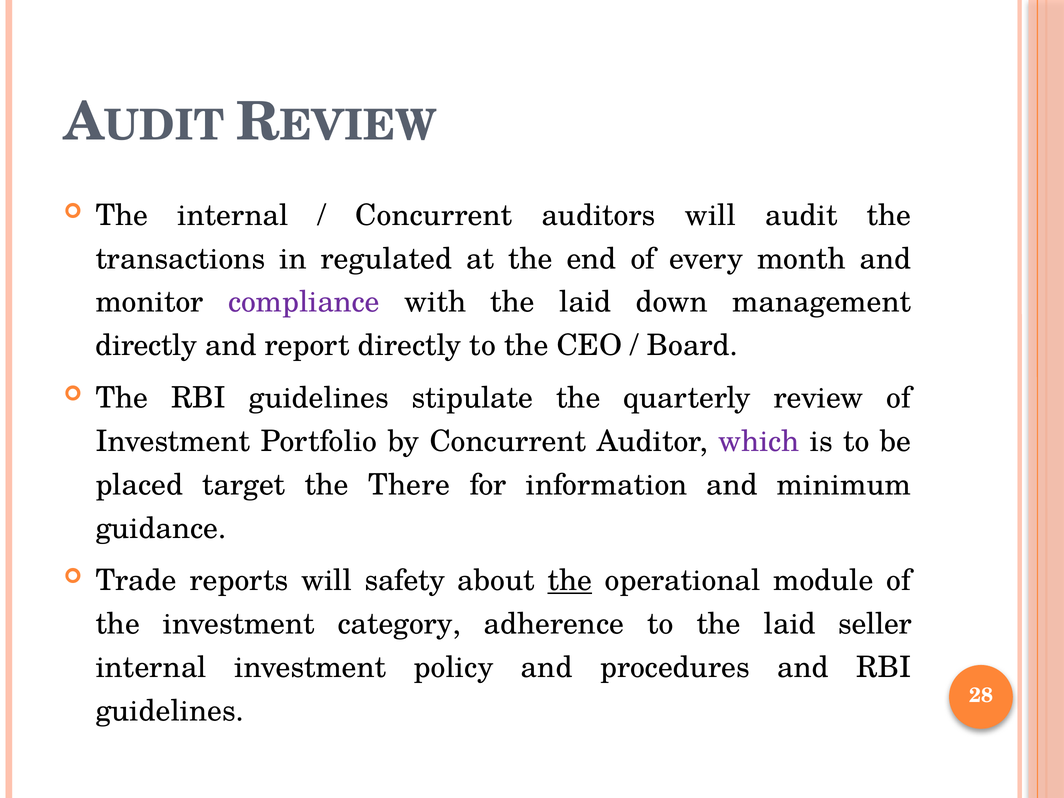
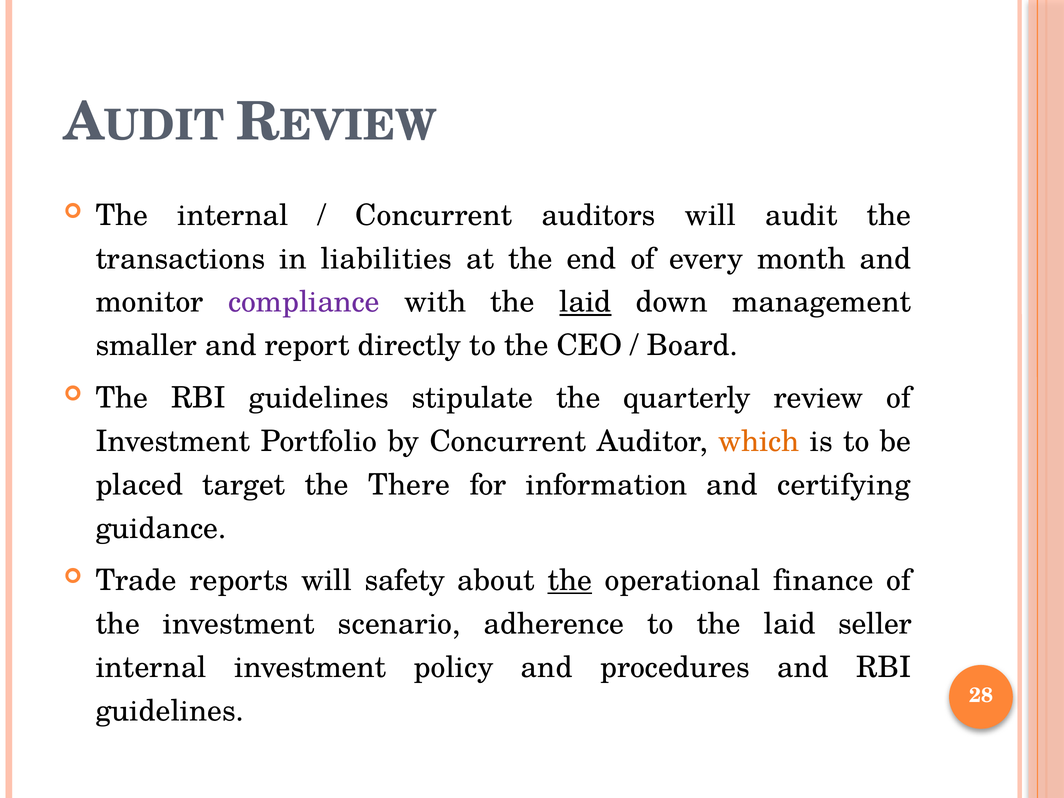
regulated: regulated -> liabilities
laid at (585, 302) underline: none -> present
directly at (146, 346): directly -> smaller
which colour: purple -> orange
minimum: minimum -> certifying
module: module -> finance
category: category -> scenario
